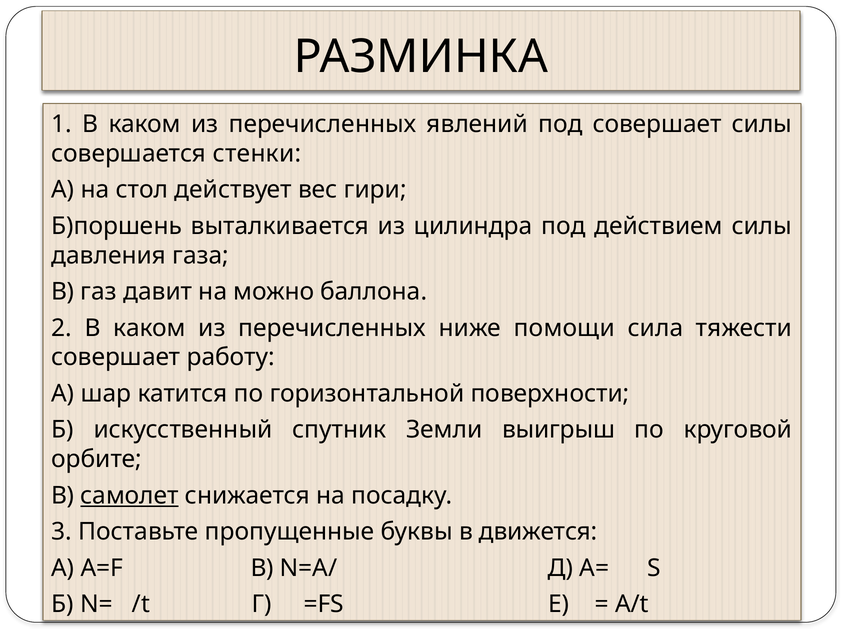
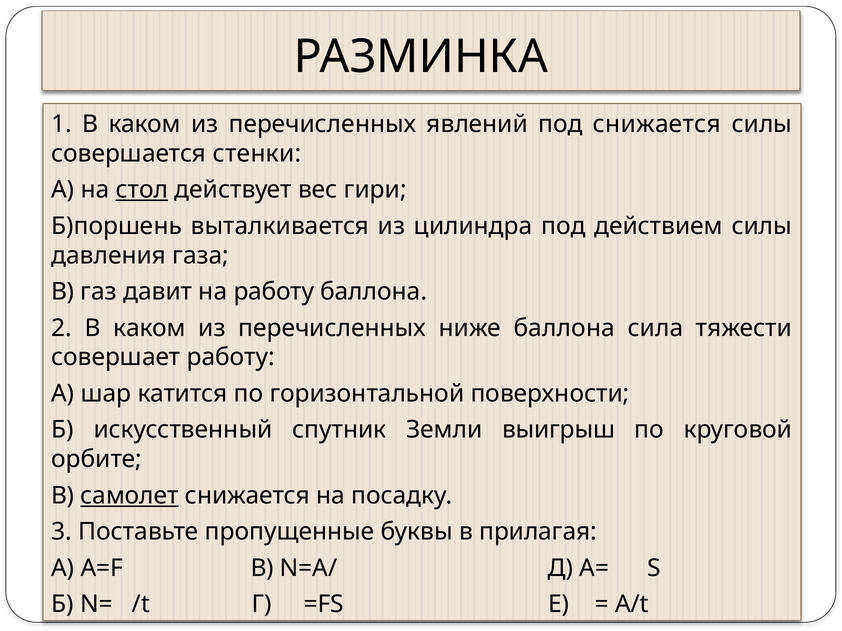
под совершает: совершает -> снижается
стол underline: none -> present
на можно: можно -> работу
ниже помощи: помощи -> баллона
движется: движется -> прилагая
